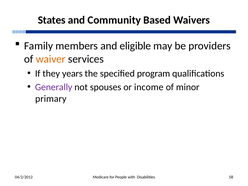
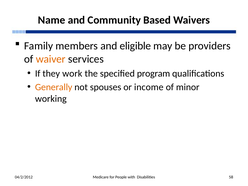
States: States -> Name
years: years -> work
Generally colour: purple -> orange
primary: primary -> working
